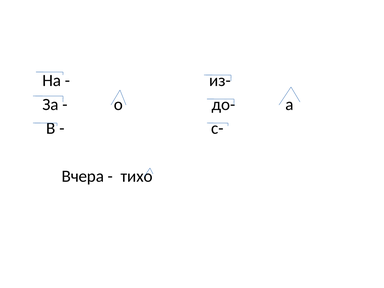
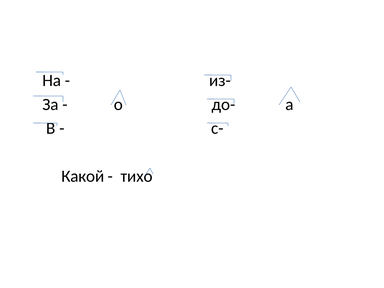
Вчера: Вчера -> Какой
